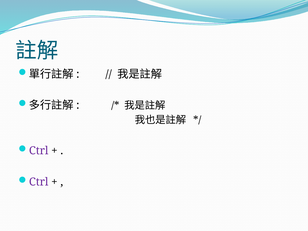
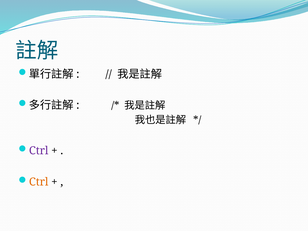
Ctrl at (39, 182) colour: purple -> orange
